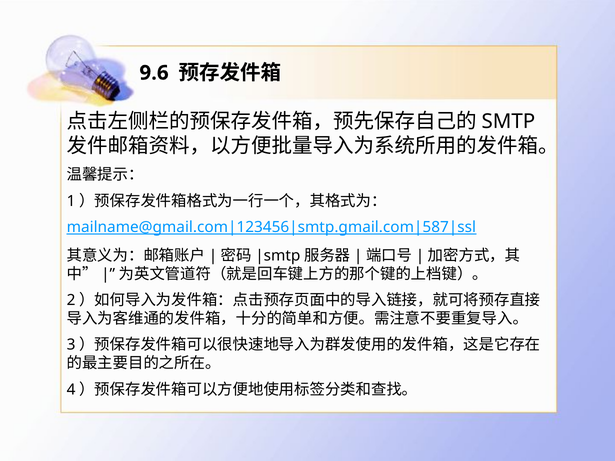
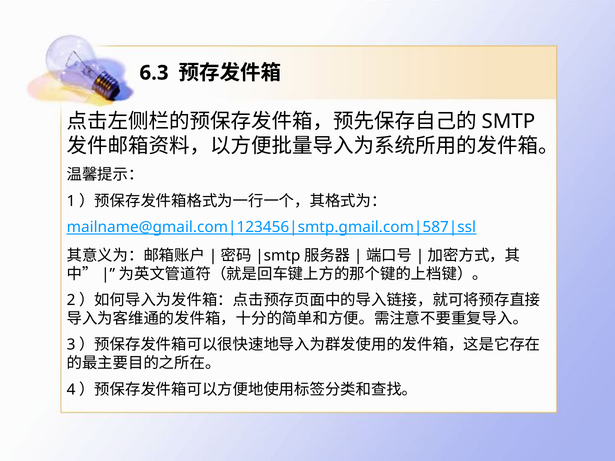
9.6: 9.6 -> 6.3
